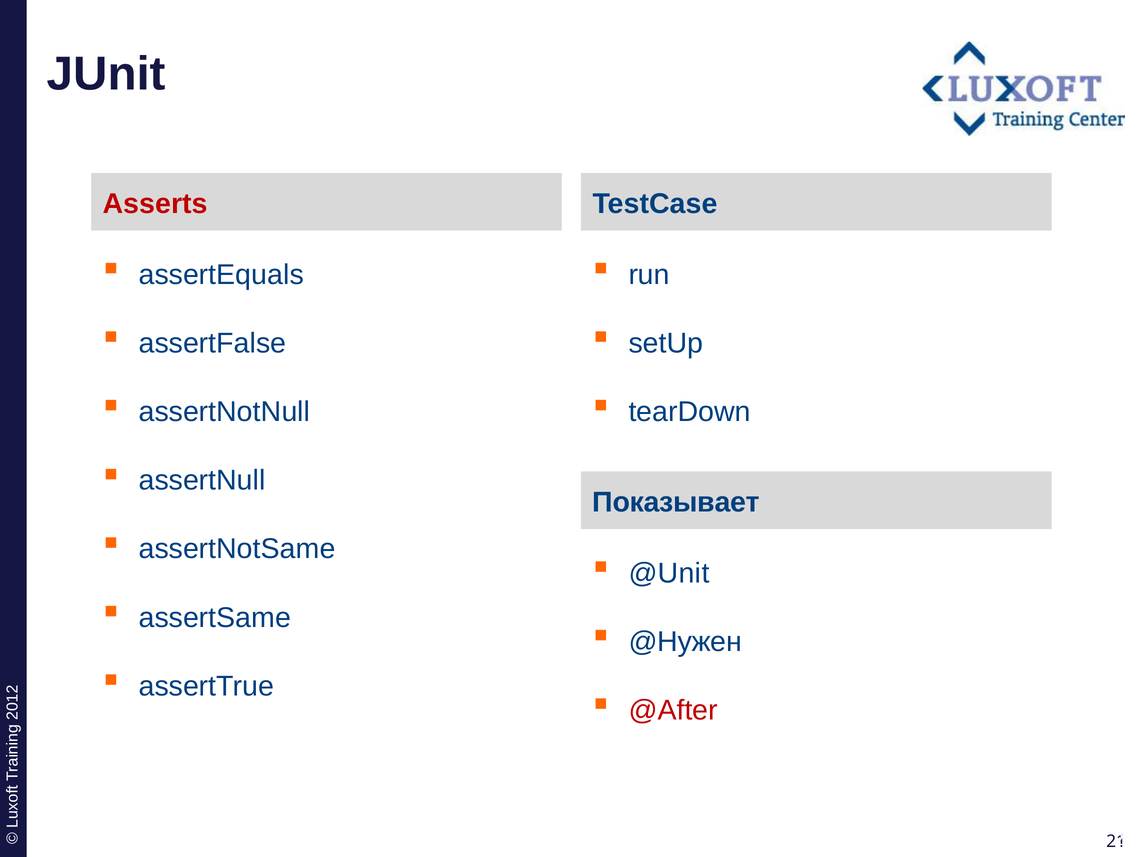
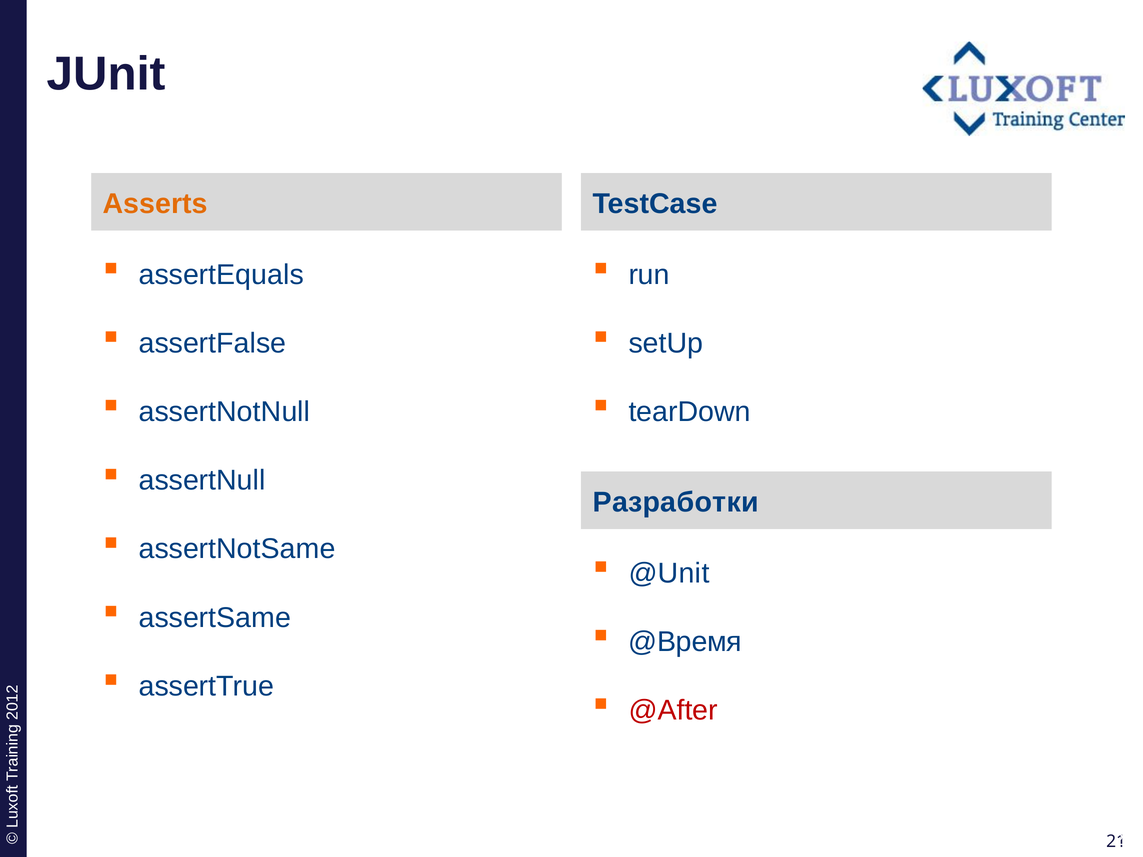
Asserts colour: red -> orange
Показывает: Показывает -> Разработки
@Нужен: @Нужен -> @Время
